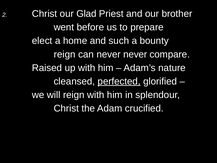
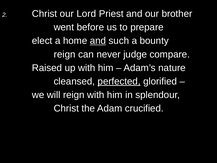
Glad: Glad -> Lord
and at (98, 41) underline: none -> present
never never: never -> judge
